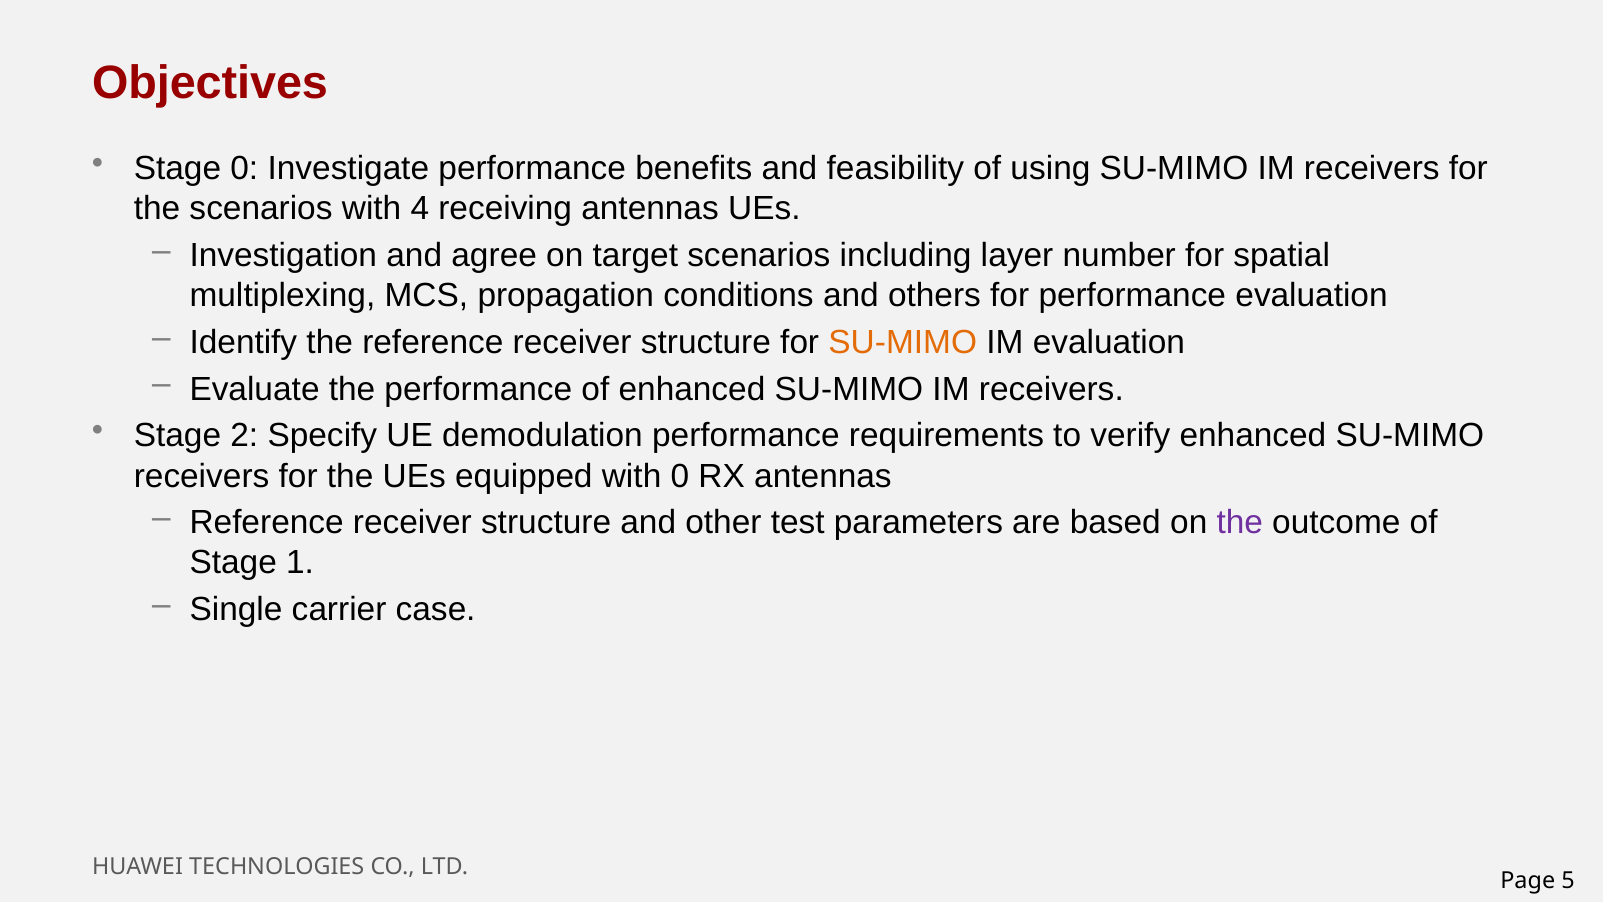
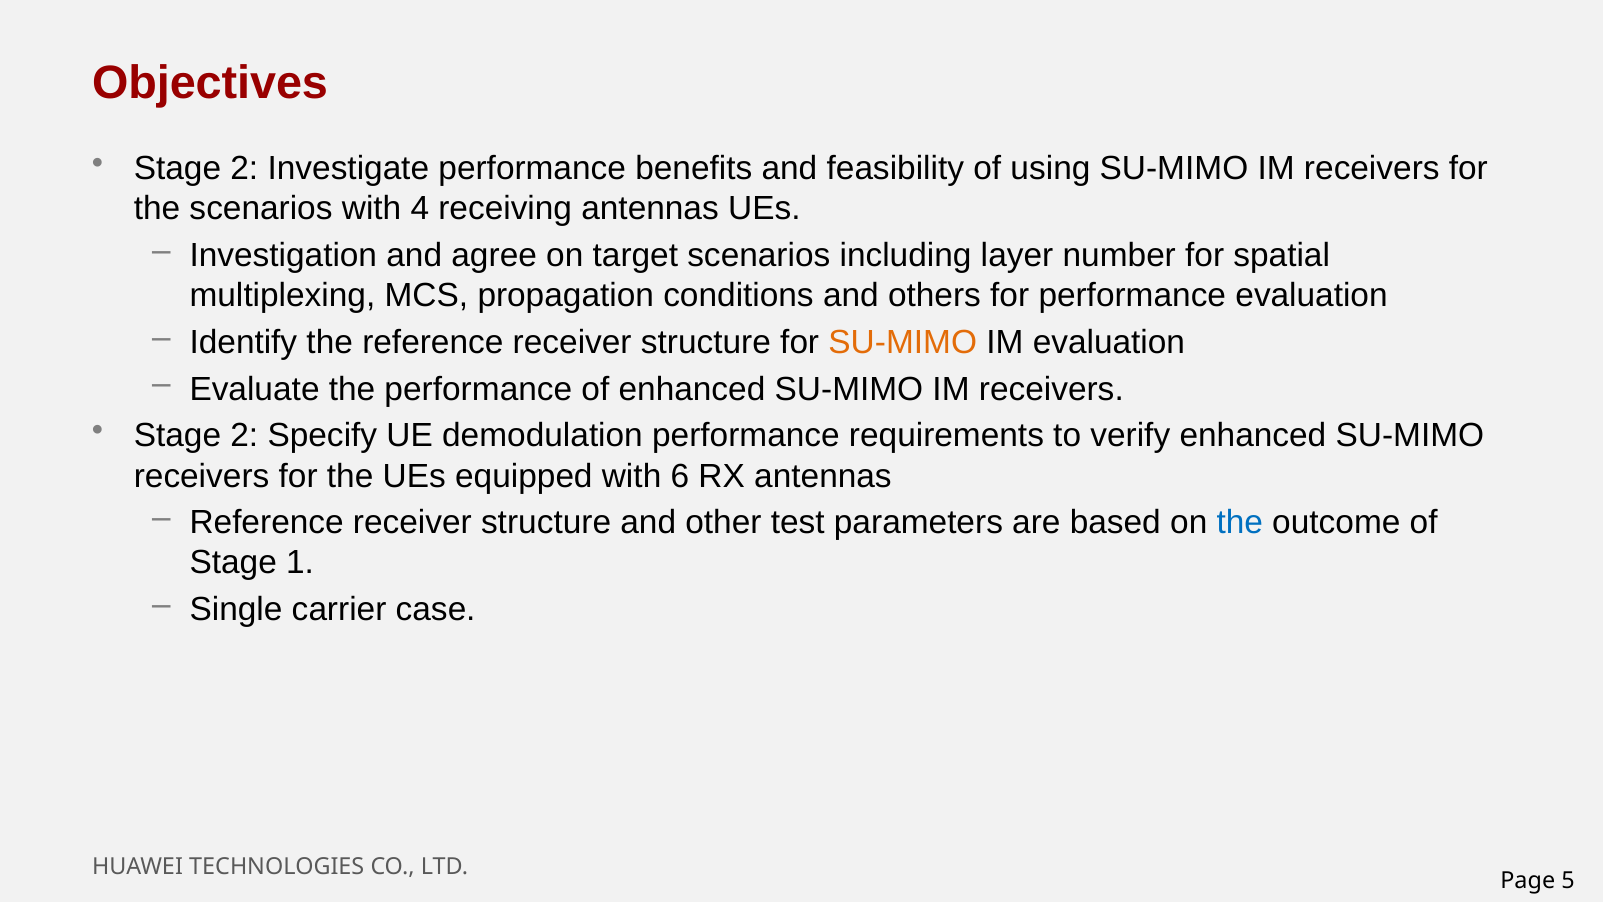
0 at (244, 169): 0 -> 2
with 0: 0 -> 6
the at (1240, 523) colour: purple -> blue
